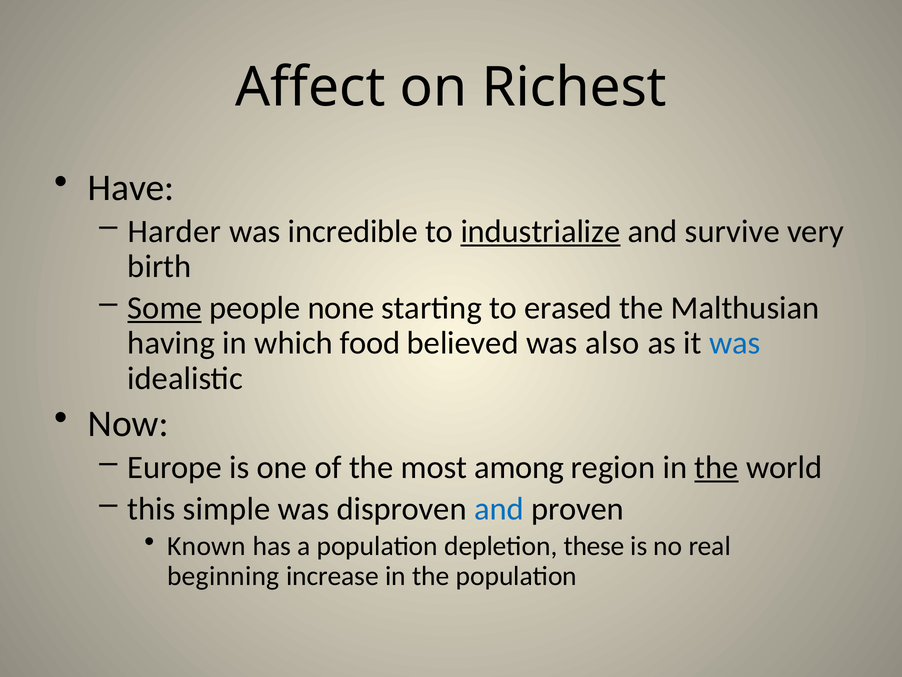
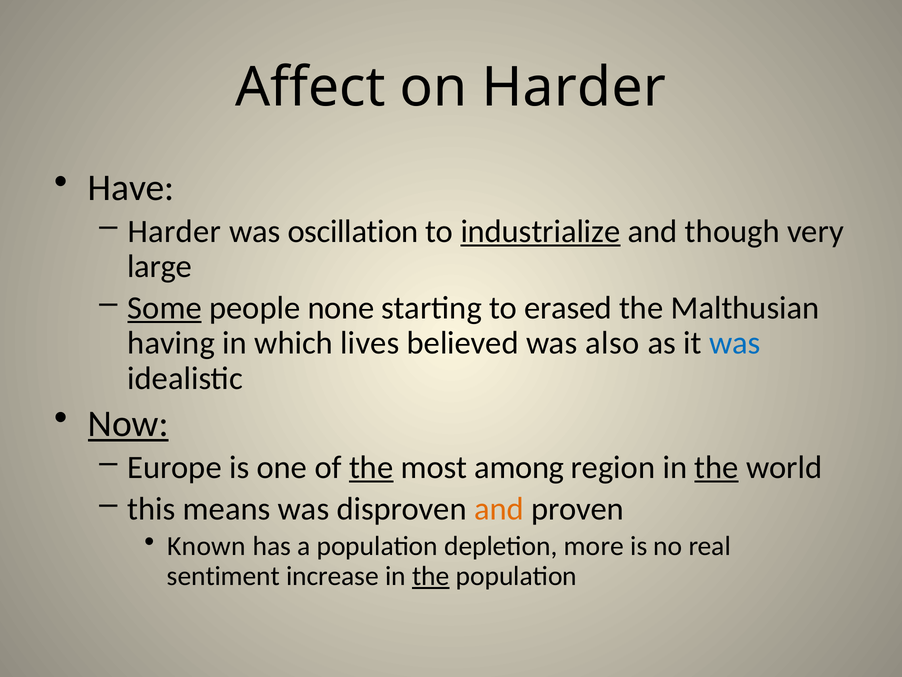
on Richest: Richest -> Harder
incredible: incredible -> oscillation
survive: survive -> though
birth: birth -> large
food: food -> lives
Now underline: none -> present
the at (371, 467) underline: none -> present
simple: simple -> means
and at (499, 509) colour: blue -> orange
these: these -> more
beginning: beginning -> sentiment
the at (431, 576) underline: none -> present
